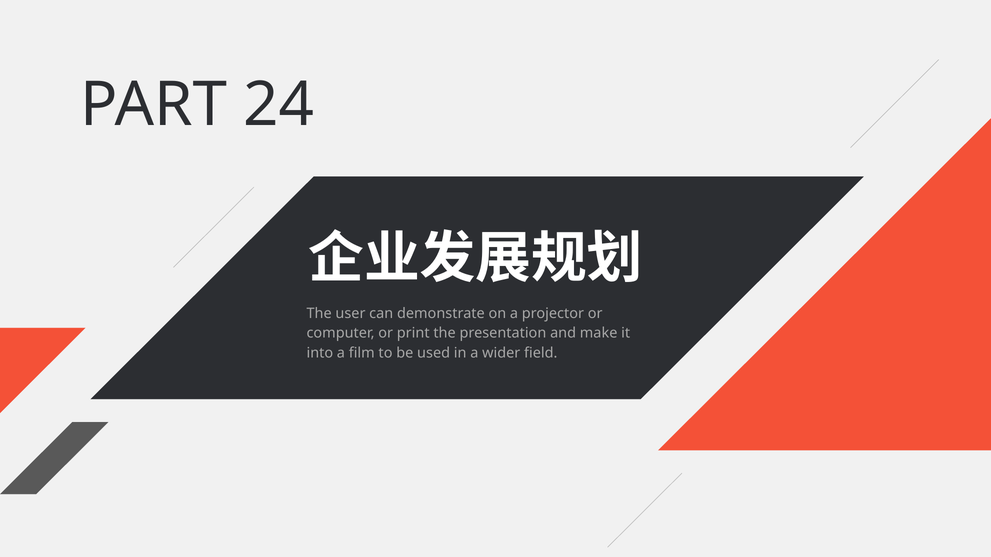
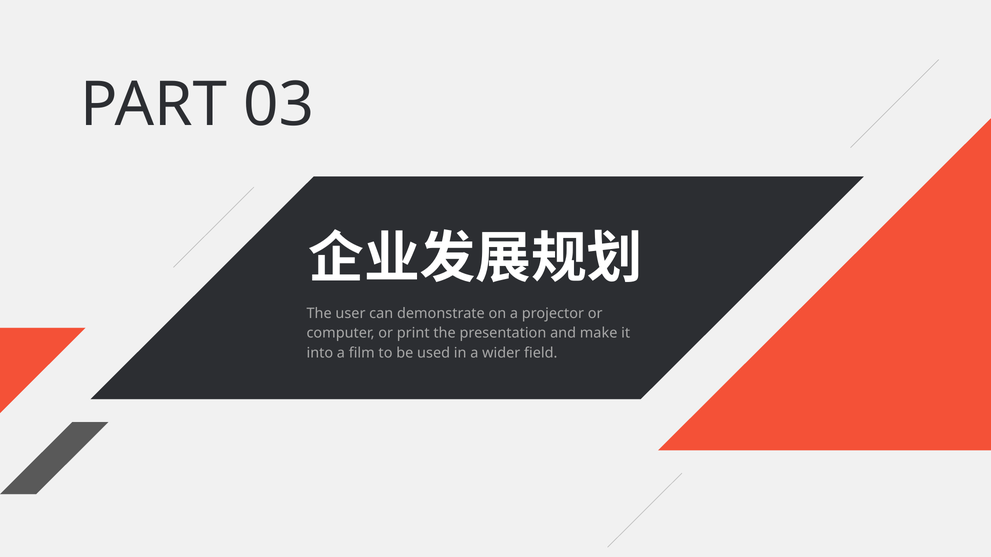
24: 24 -> 03
